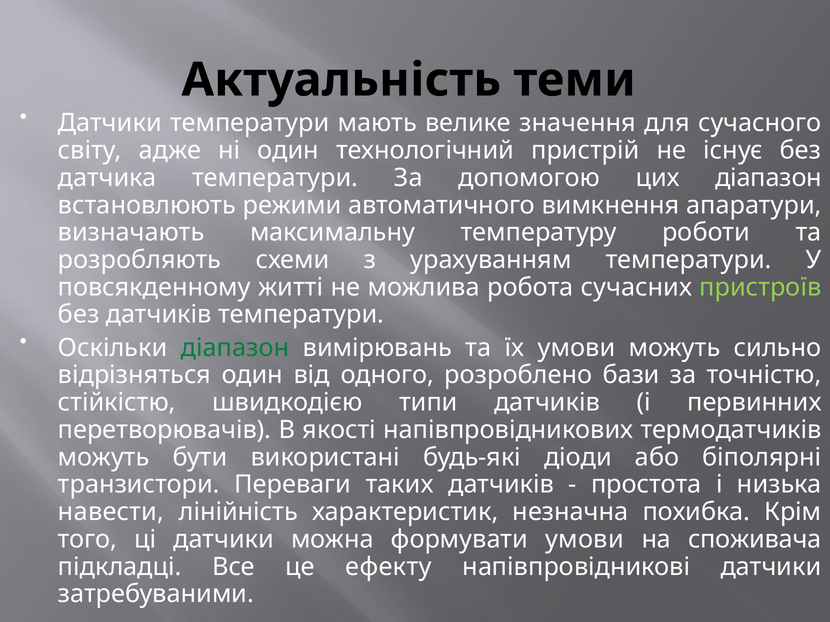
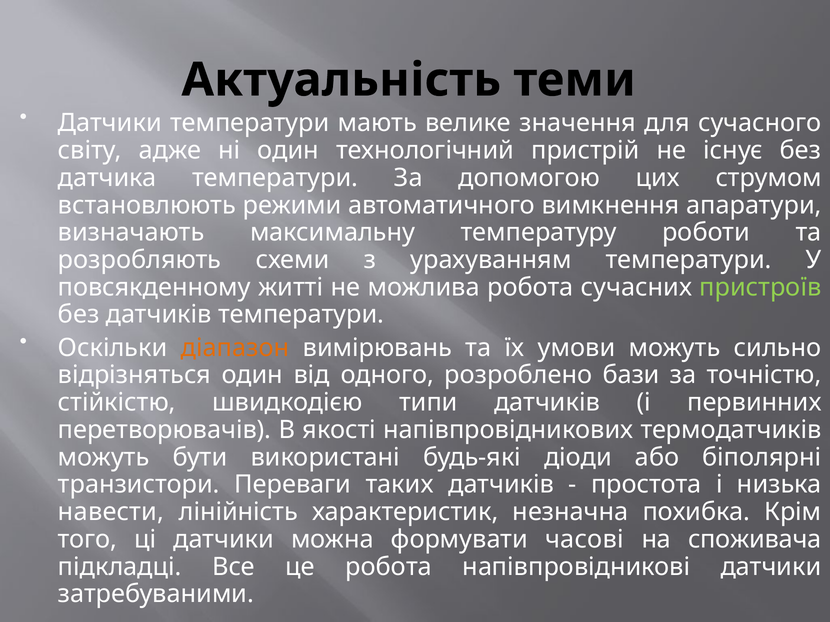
цих діапазон: діапазон -> струмом
діапазон at (235, 348) colour: green -> orange
формувати умови: умови -> часові
це ефекту: ефекту -> робота
